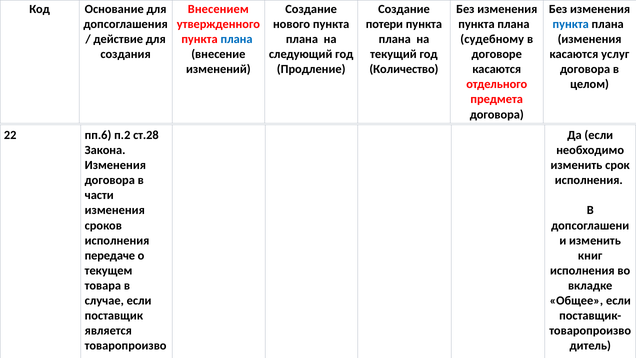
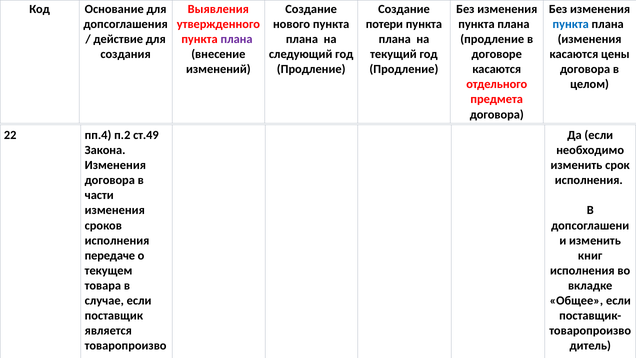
Внесением: Внесением -> Выявления
плана at (237, 39) colour: blue -> purple
судебному at (492, 39): судебному -> продление
услуг: услуг -> цены
Количество at (404, 69): Количество -> Продление
пп.6: пп.6 -> пп.4
ст.28: ст.28 -> ст.49
